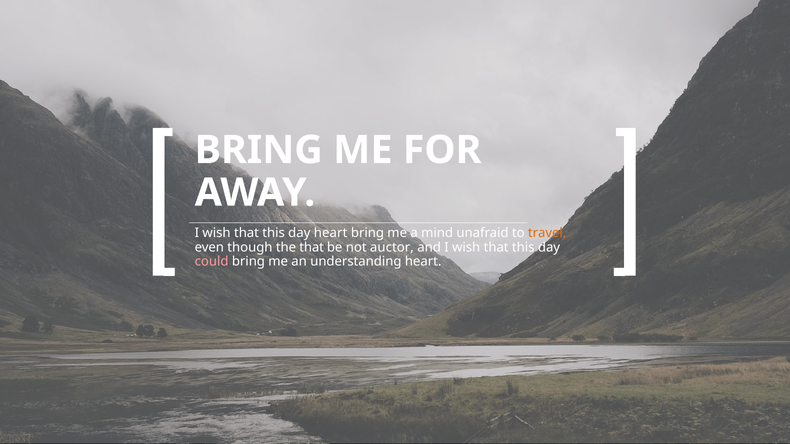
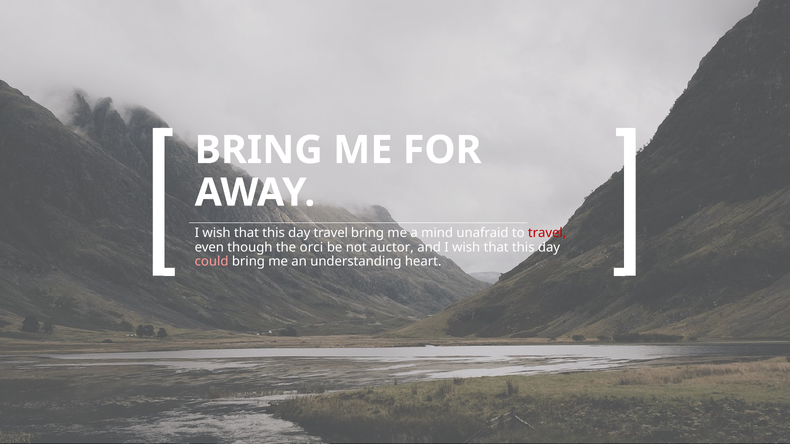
day heart: heart -> travel
travel at (547, 233) colour: orange -> red
the that: that -> orci
